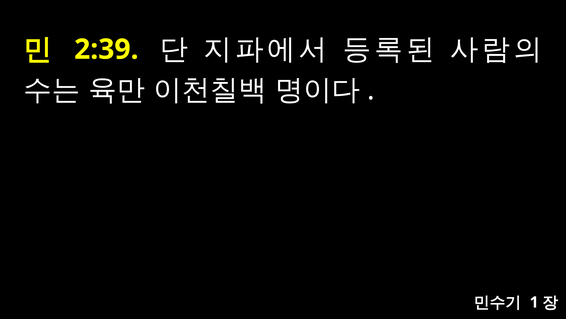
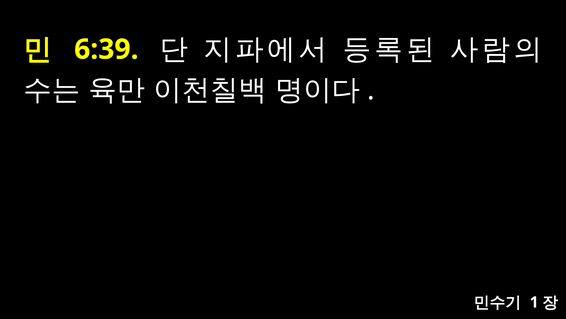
2:39: 2:39 -> 6:39
